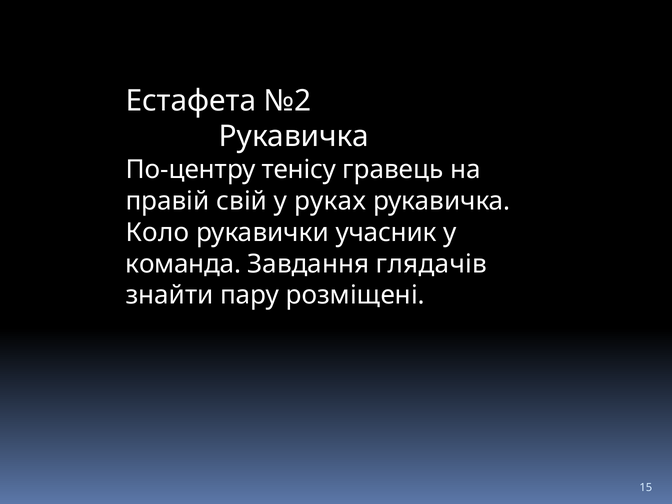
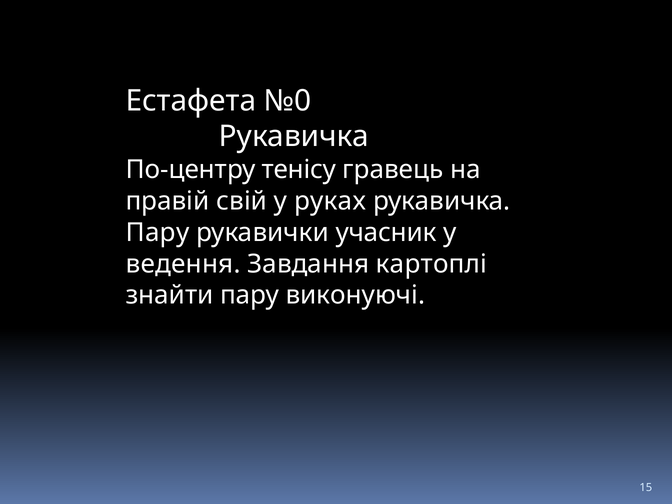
№2: №2 -> №0
Коло at (157, 233): Коло -> Пару
команда: команда -> ведення
глядачів: глядачів -> картоплі
розміщені: розміщені -> виконуючі
